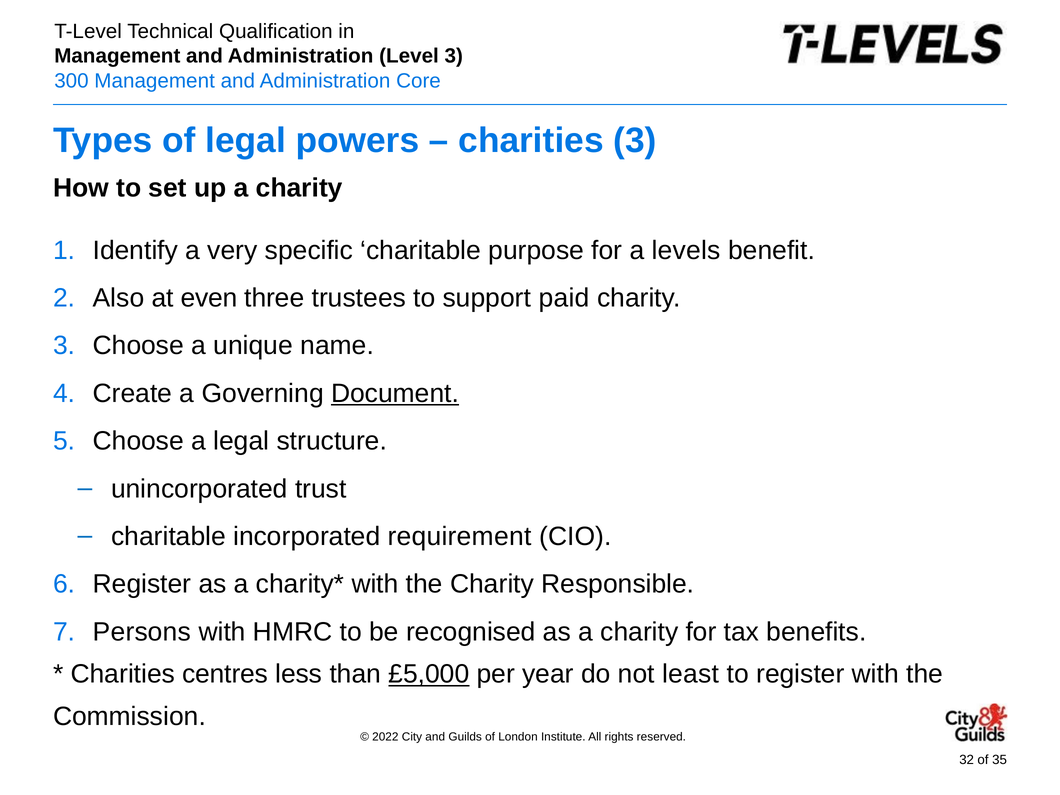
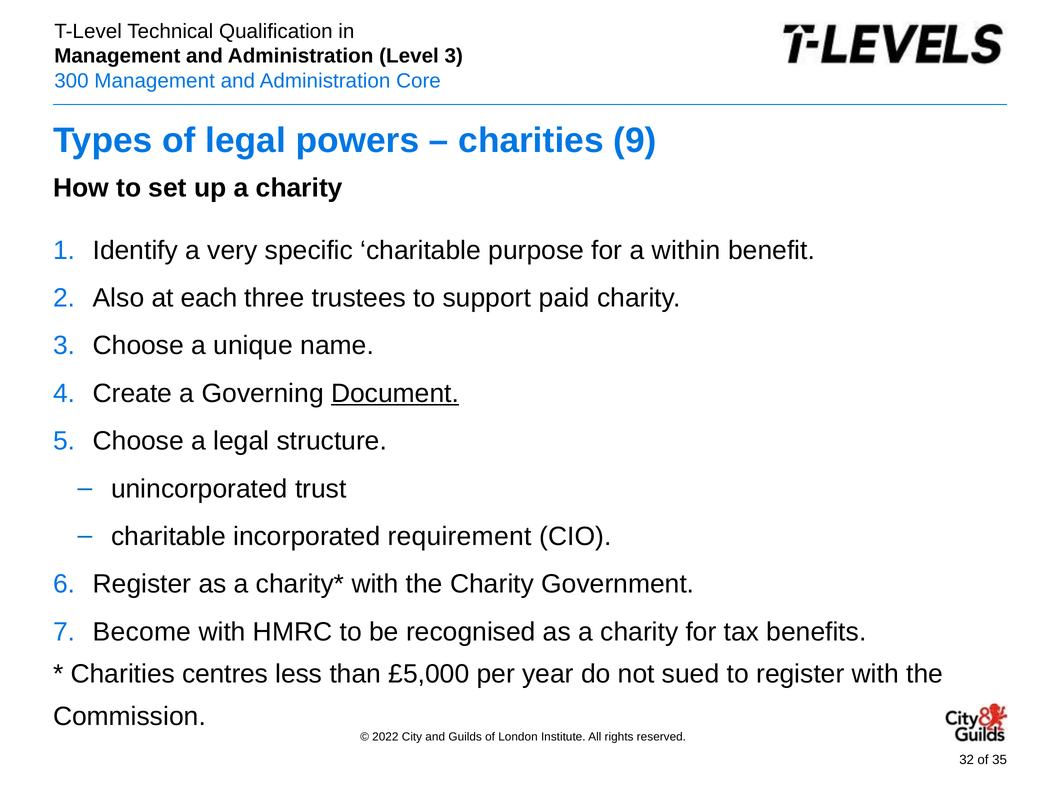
charities 3: 3 -> 9
levels: levels -> within
even: even -> each
Responsible: Responsible -> Government
Persons: Persons -> Become
£5,000 underline: present -> none
least: least -> sued
